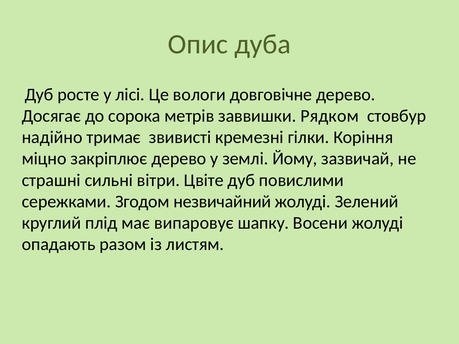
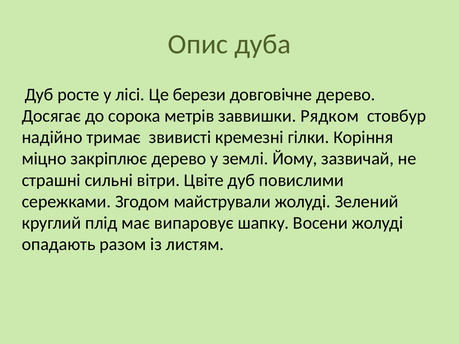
вологи: вологи -> берези
незвичайний: незвичайний -> майстрували
